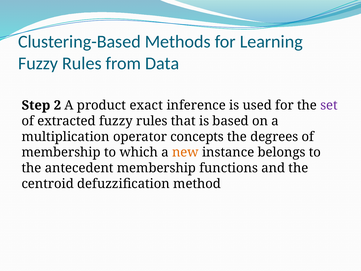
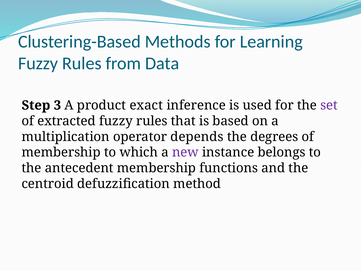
2: 2 -> 3
concepts: concepts -> depends
new colour: orange -> purple
